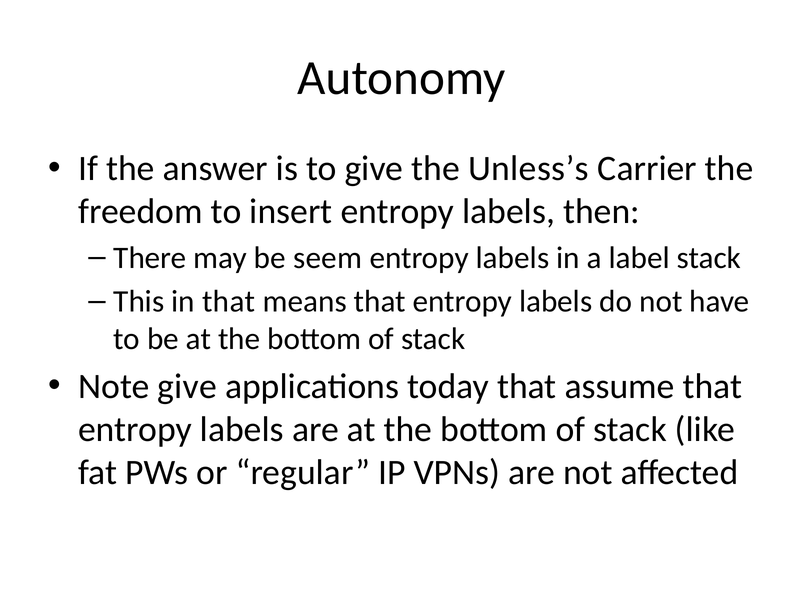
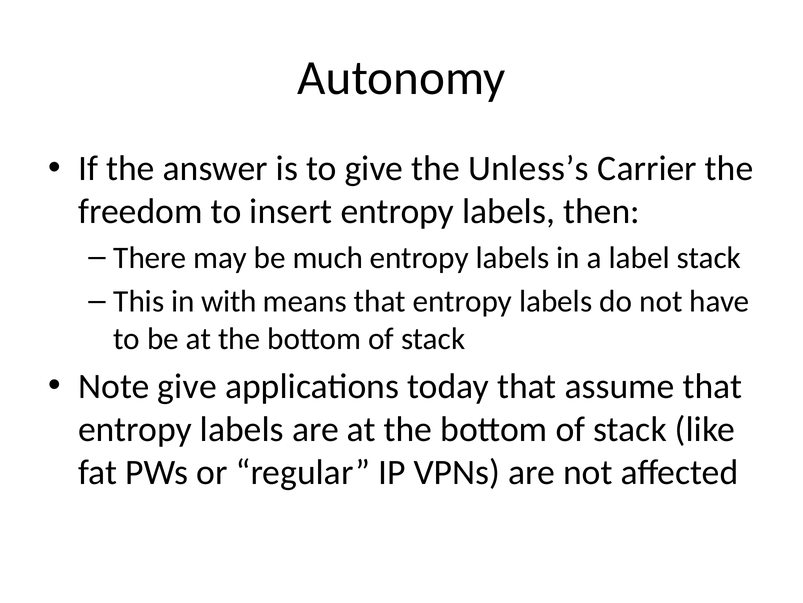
seem: seem -> much
in that: that -> with
